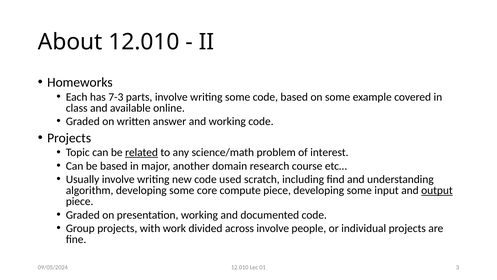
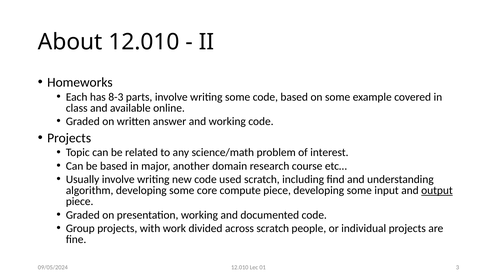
7-3: 7-3 -> 8-3
related underline: present -> none
across involve: involve -> scratch
